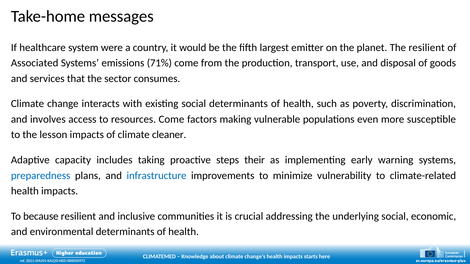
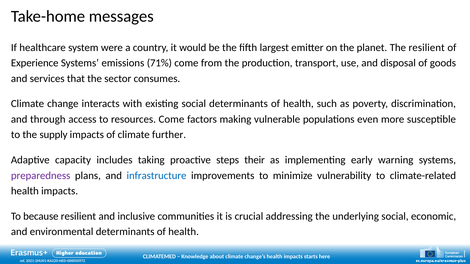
Associated: Associated -> Experience
involves: involves -> through
lesson: lesson -> supply
cleaner: cleaner -> further
preparedness colour: blue -> purple
